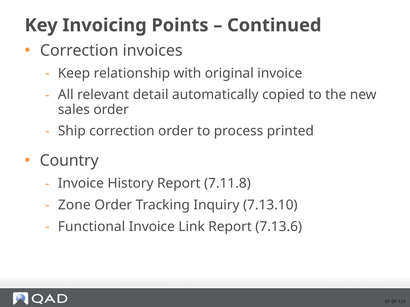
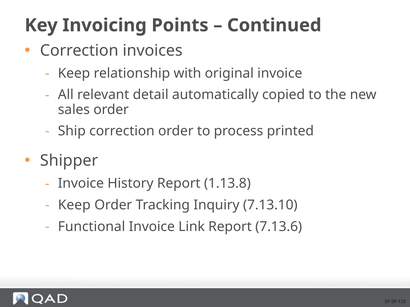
Country: Country -> Shipper
7.11.8: 7.11.8 -> 1.13.8
Zone at (74, 205): Zone -> Keep
